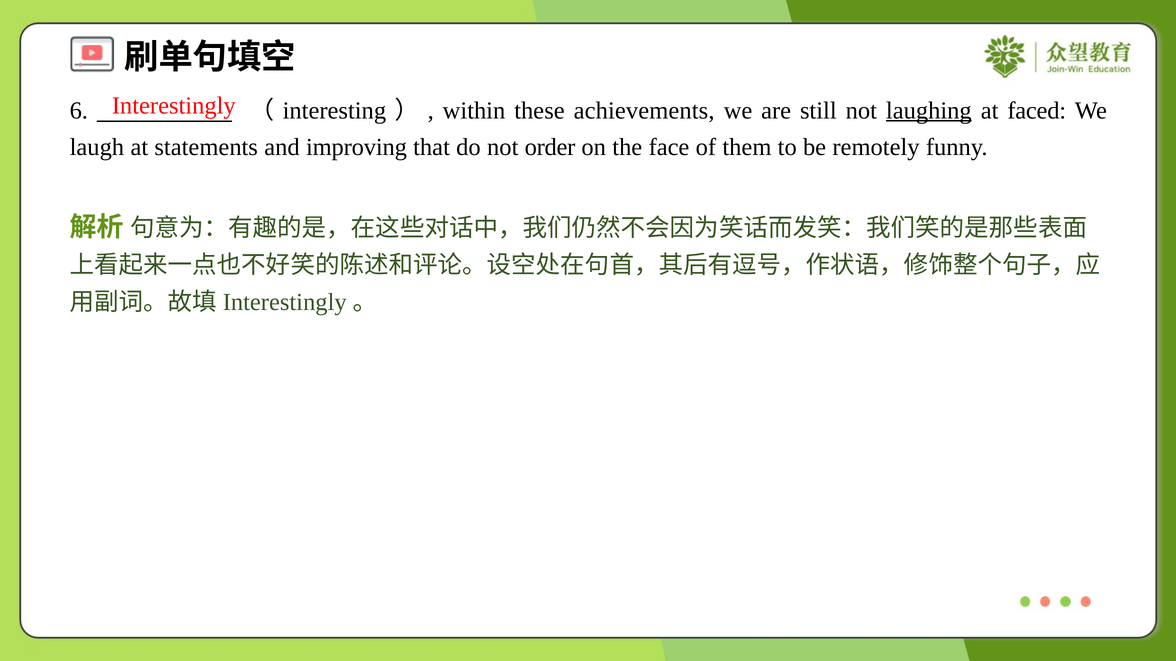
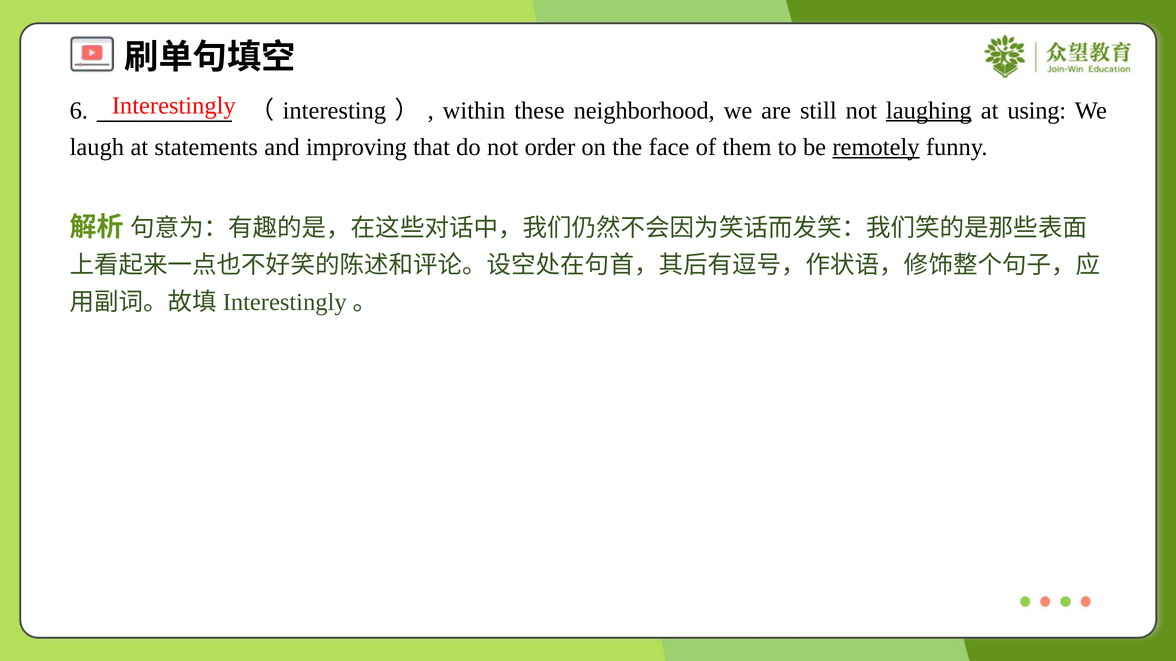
achievements: achievements -> neighborhood
faced: faced -> using
remotely underline: none -> present
